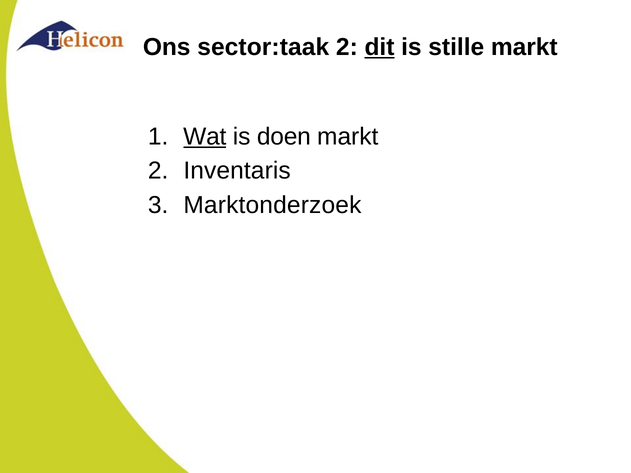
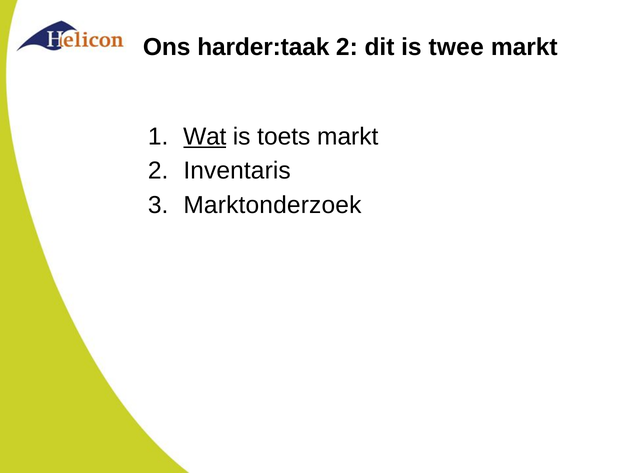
sector:taak: sector:taak -> harder:taak
dit underline: present -> none
stille: stille -> twee
doen: doen -> toets
